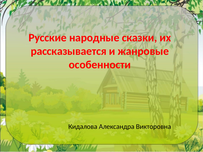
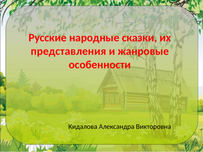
рассказывается: рассказывается -> представления
